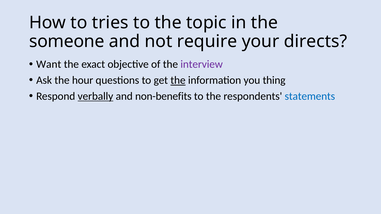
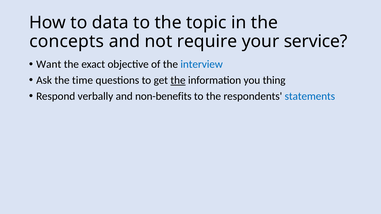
tries: tries -> data
someone: someone -> concepts
directs: directs -> service
interview colour: purple -> blue
hour: hour -> time
verbally underline: present -> none
